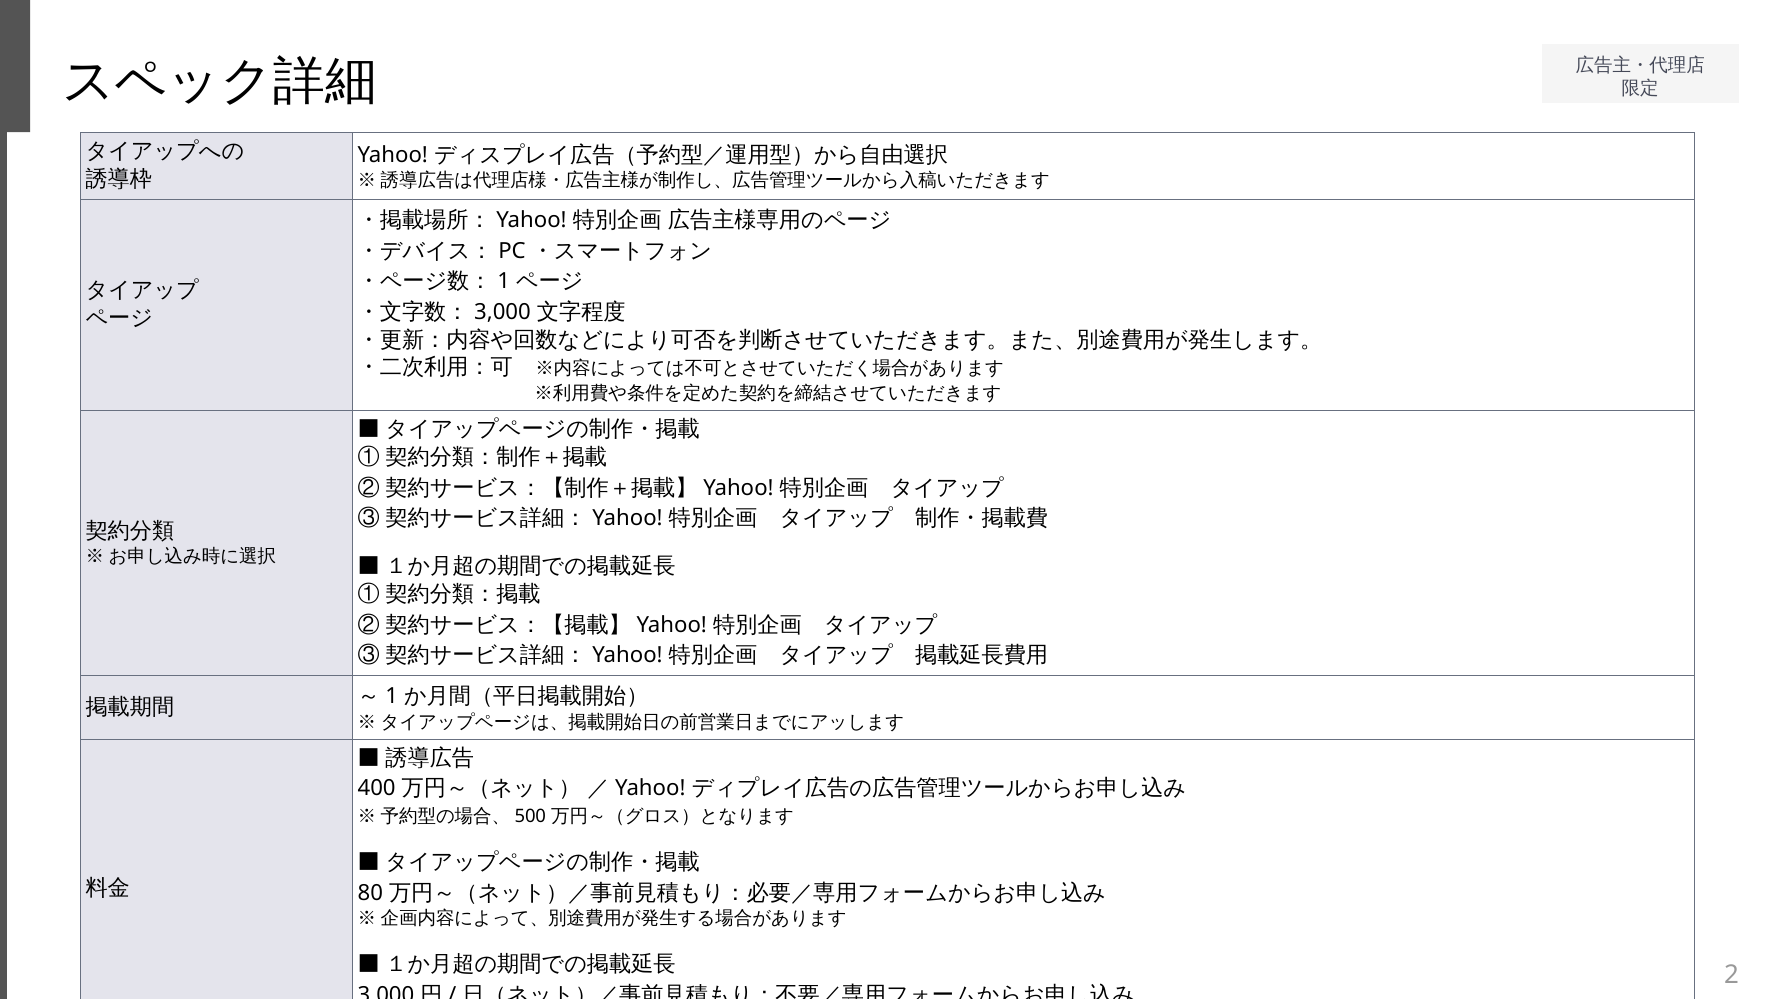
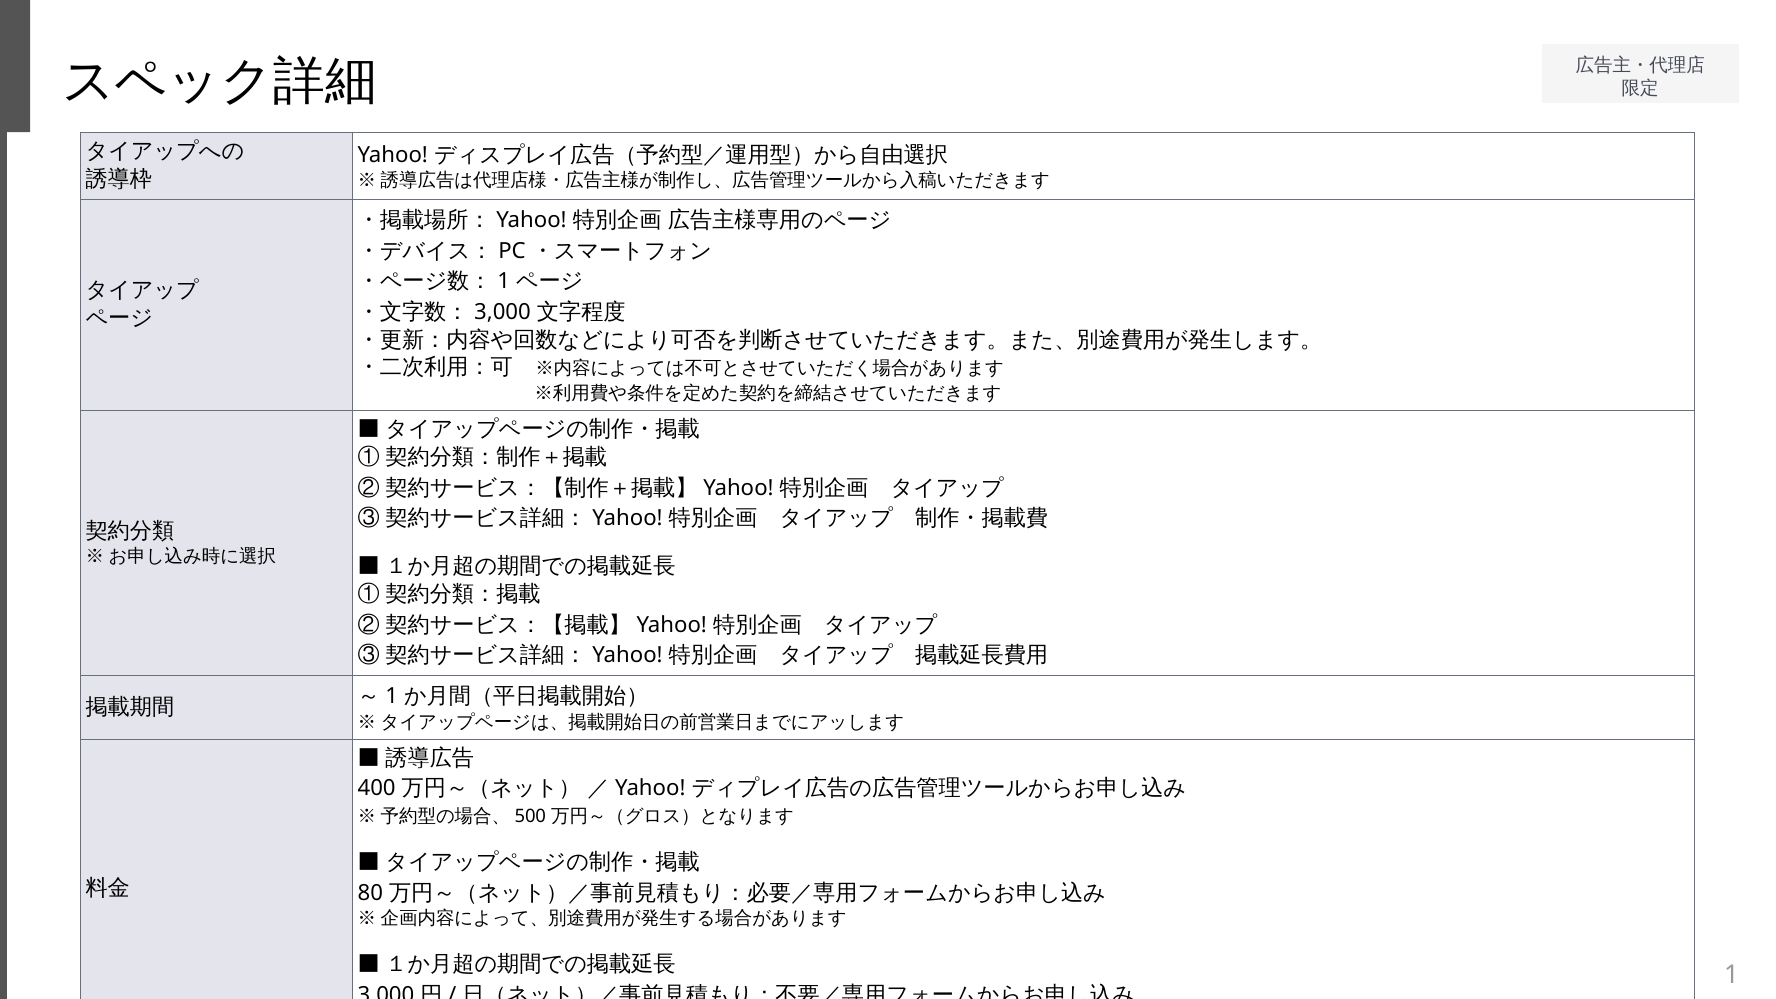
2 at (1731, 974): 2 -> 1
